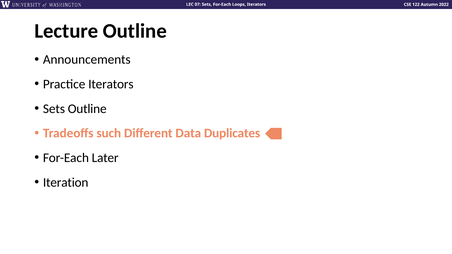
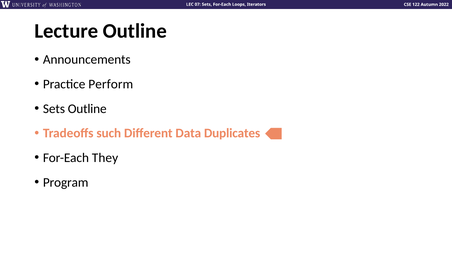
Practice Iterators: Iterators -> Perform
Later: Later -> They
Iteration: Iteration -> Program
